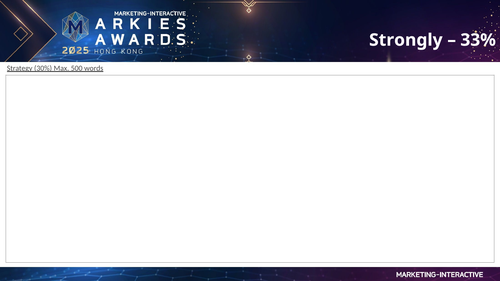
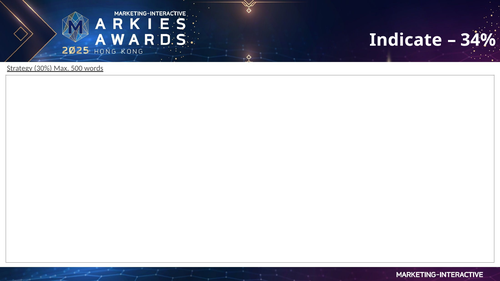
Strongly: Strongly -> Indicate
33%: 33% -> 34%
